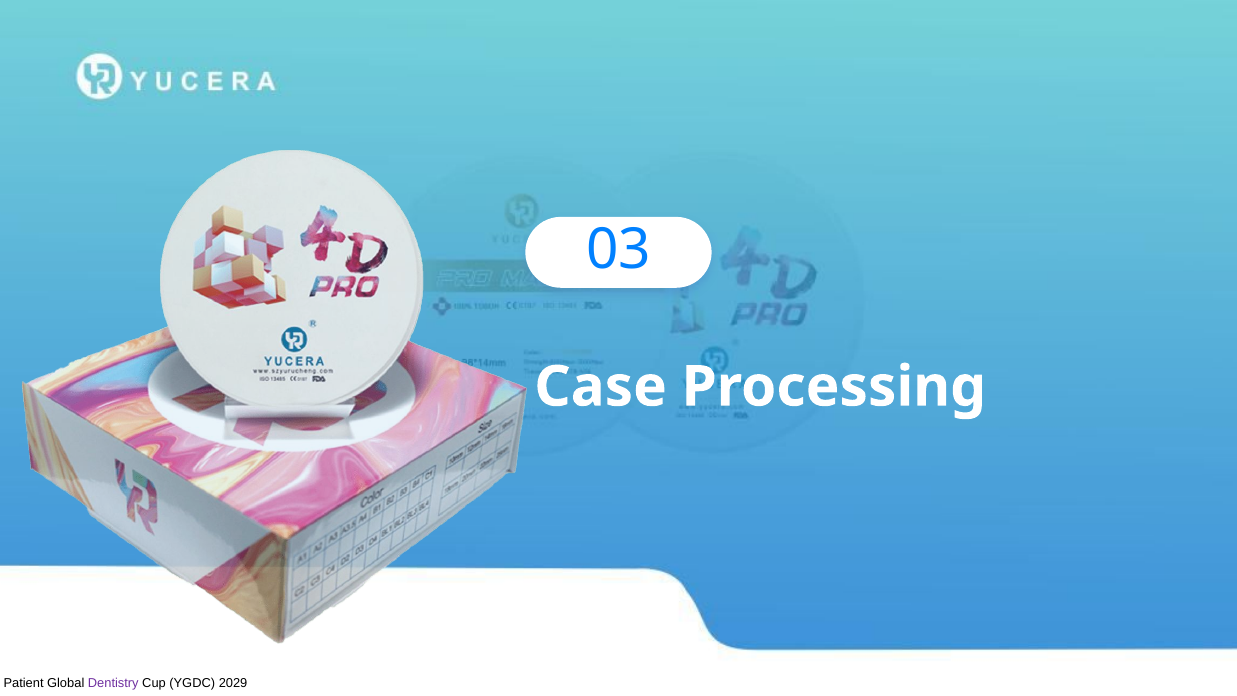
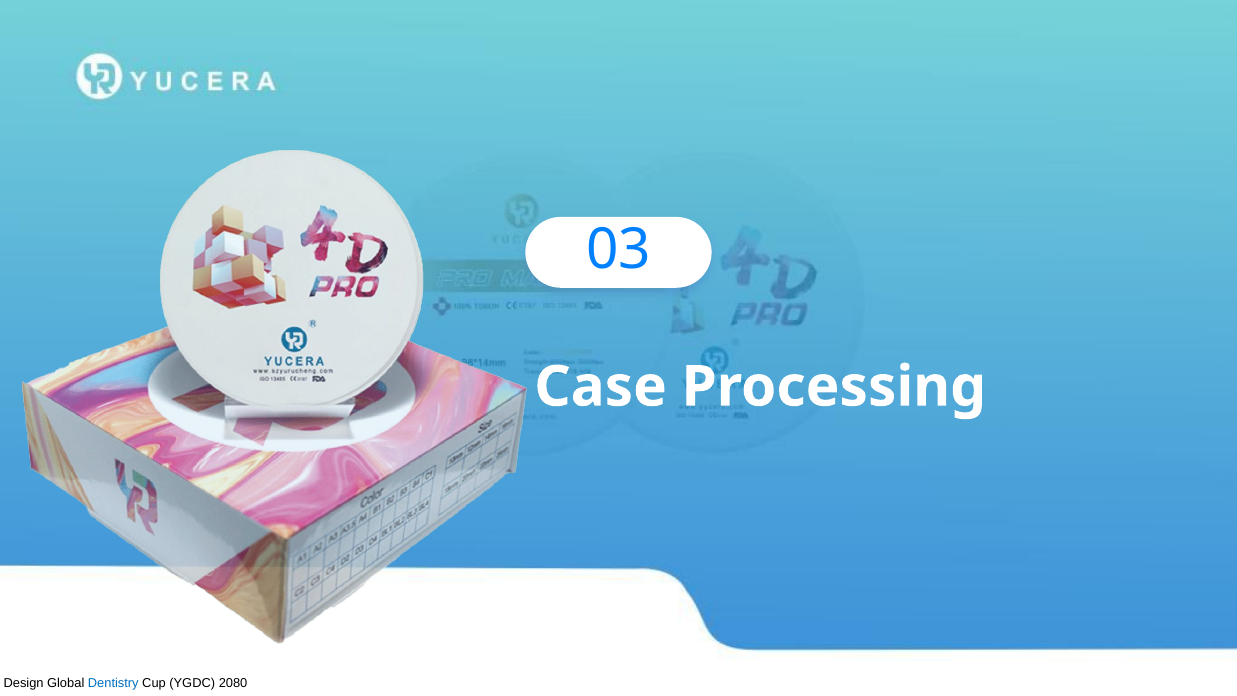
Patient: Patient -> Design
Dentistry colour: purple -> blue
2029: 2029 -> 2080
